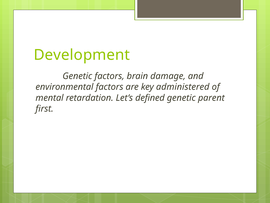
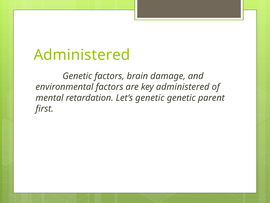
Development at (82, 55): Development -> Administered
Let’s defined: defined -> genetic
